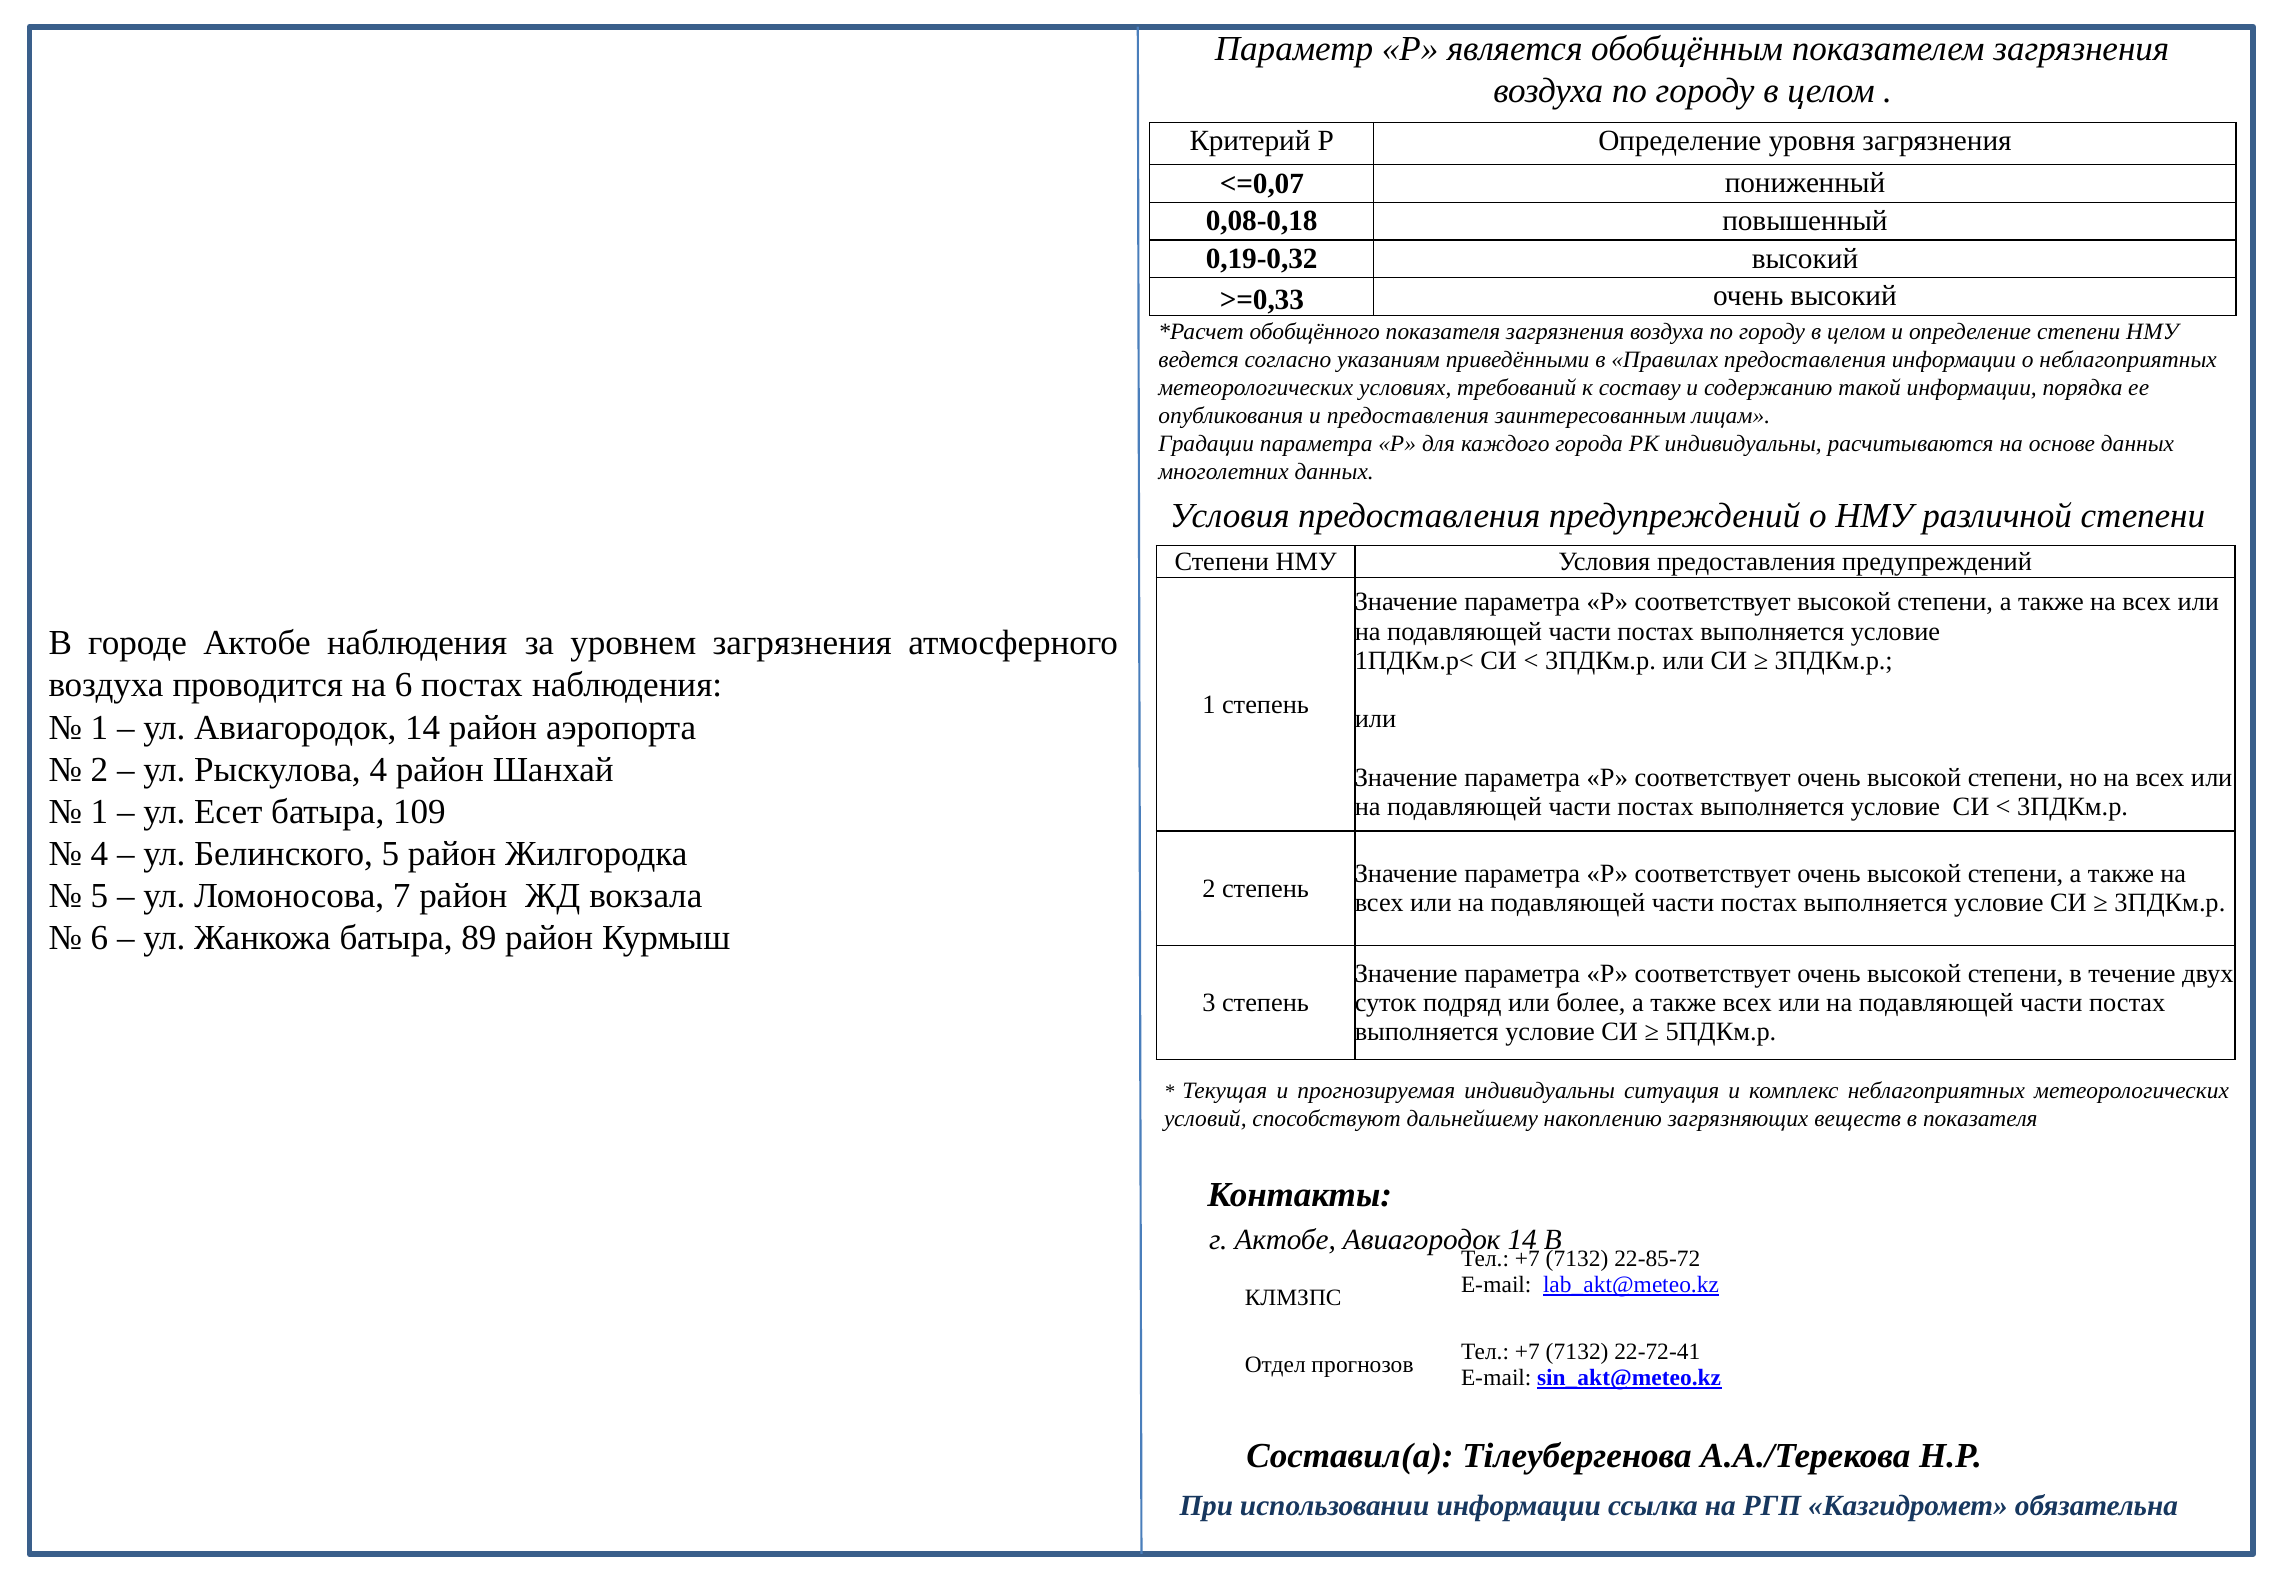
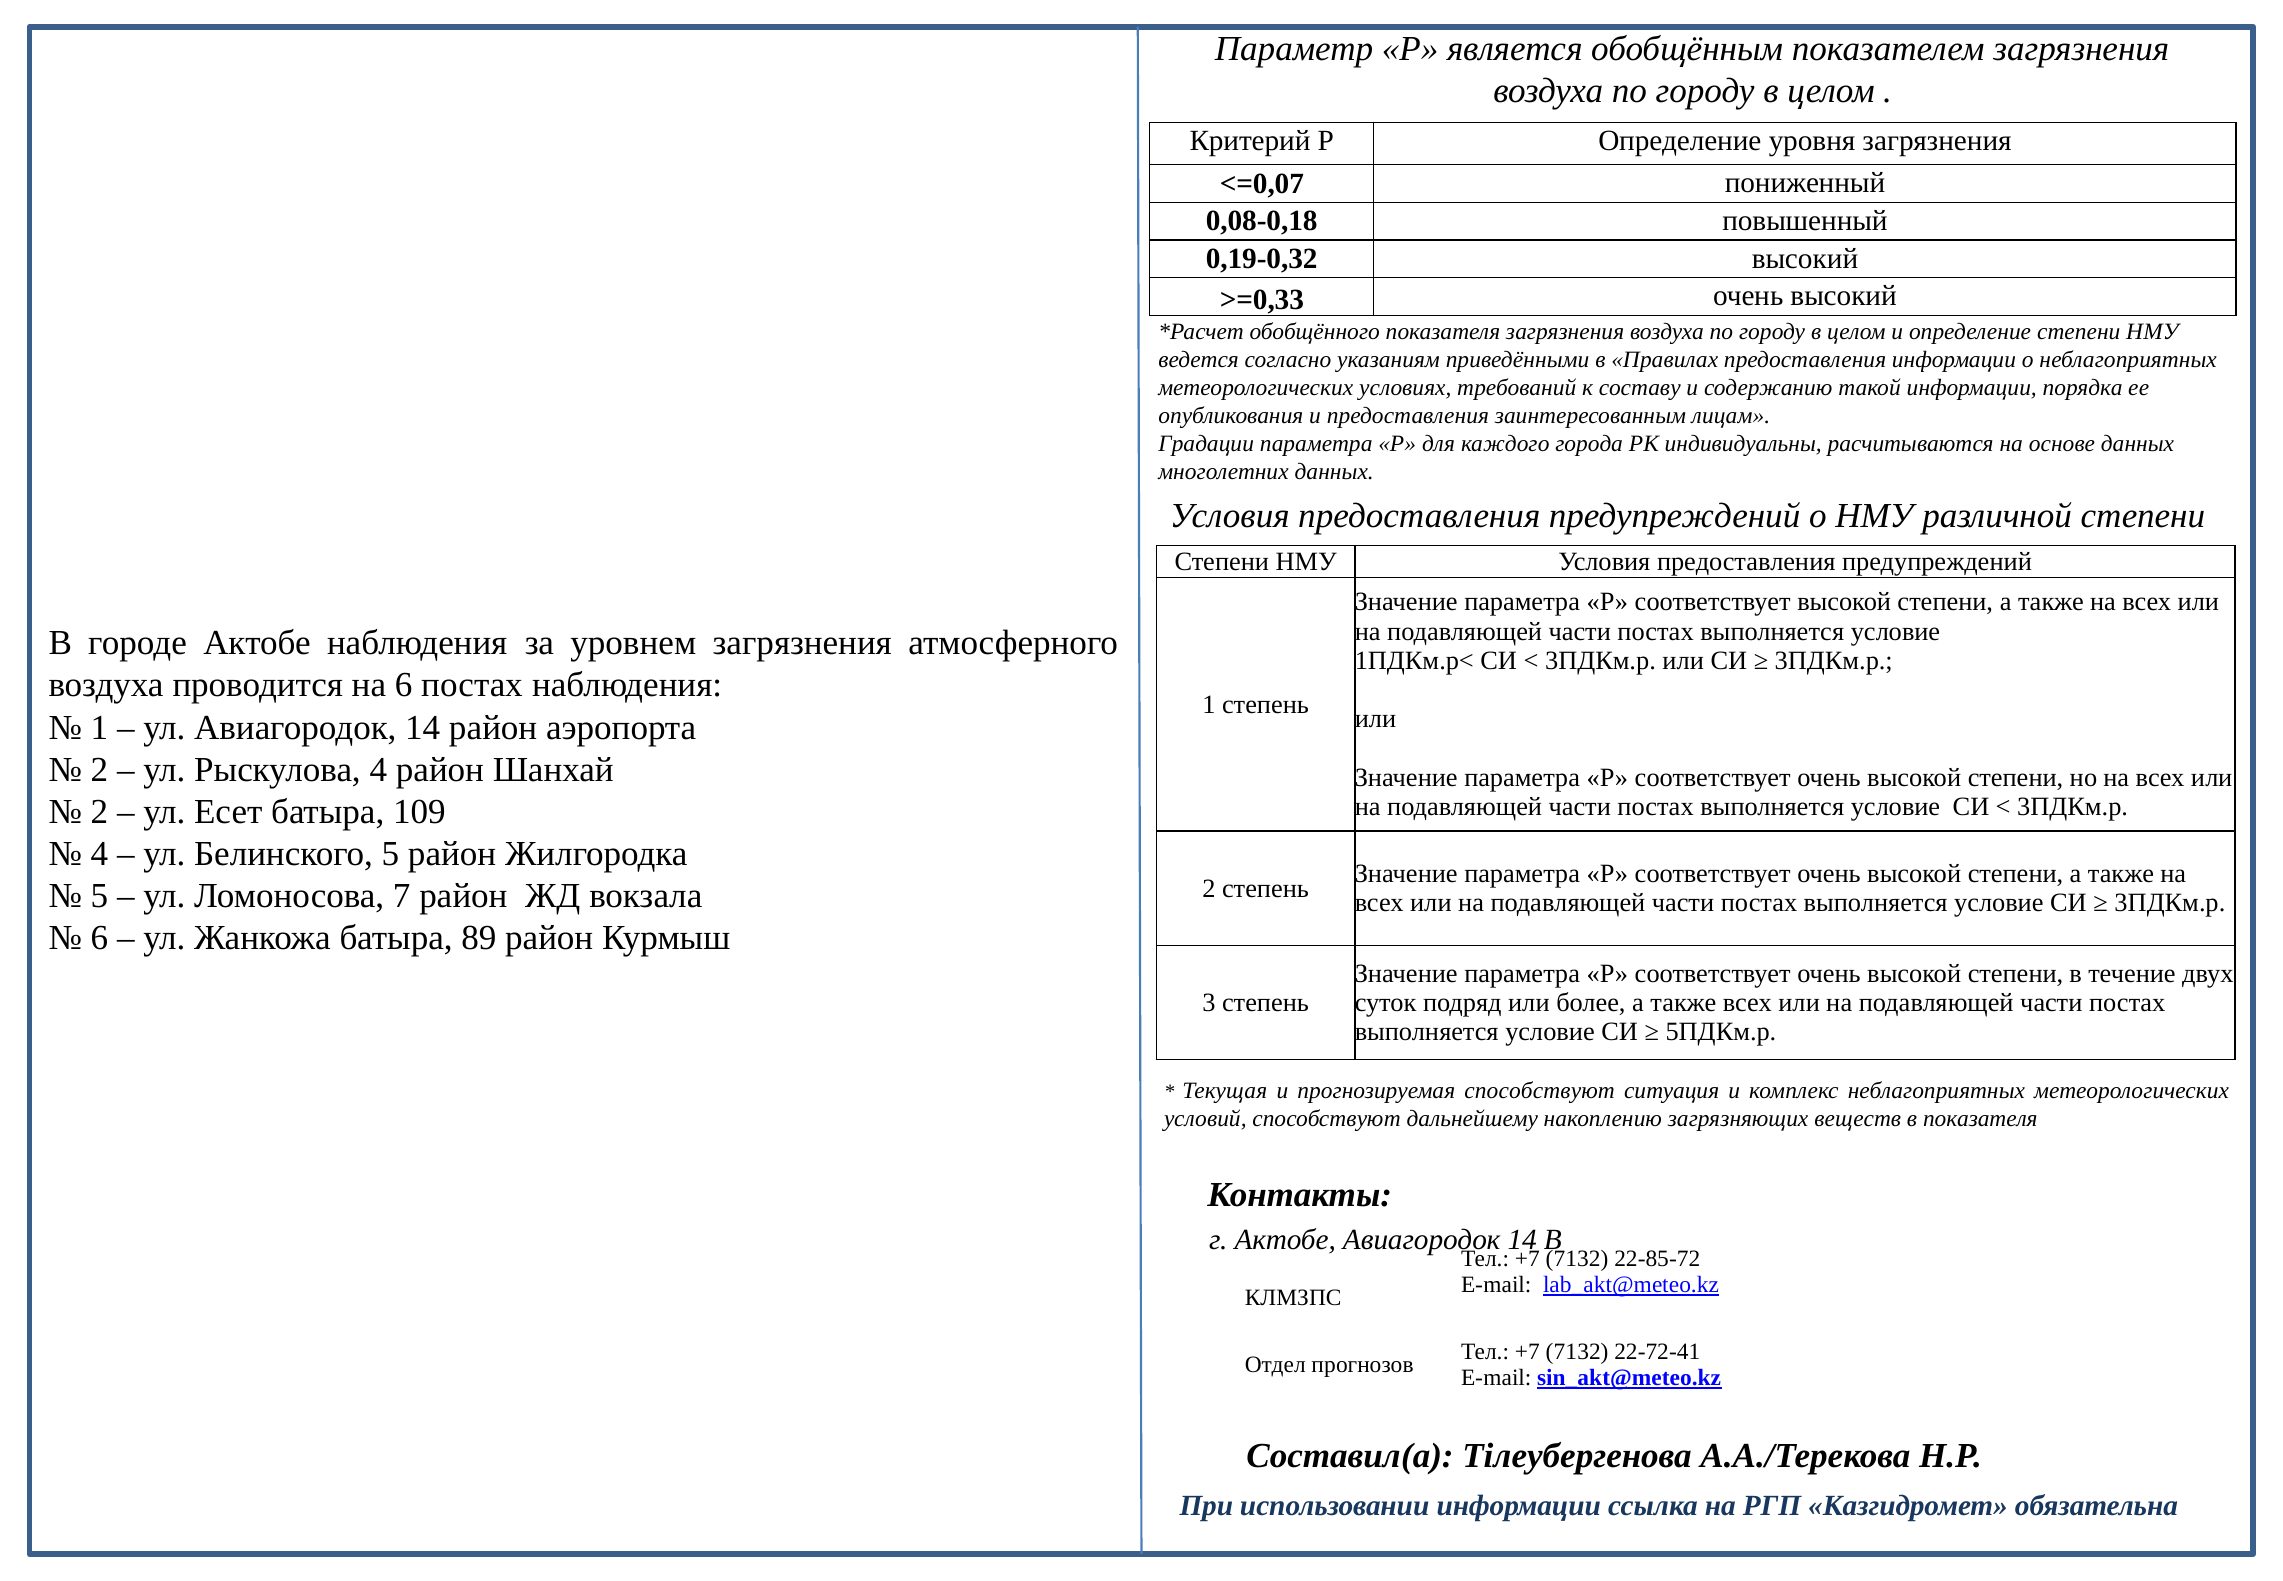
1 at (99, 812): 1 -> 2
прогнозируемая индивидуальны: индивидуальны -> способствуют
